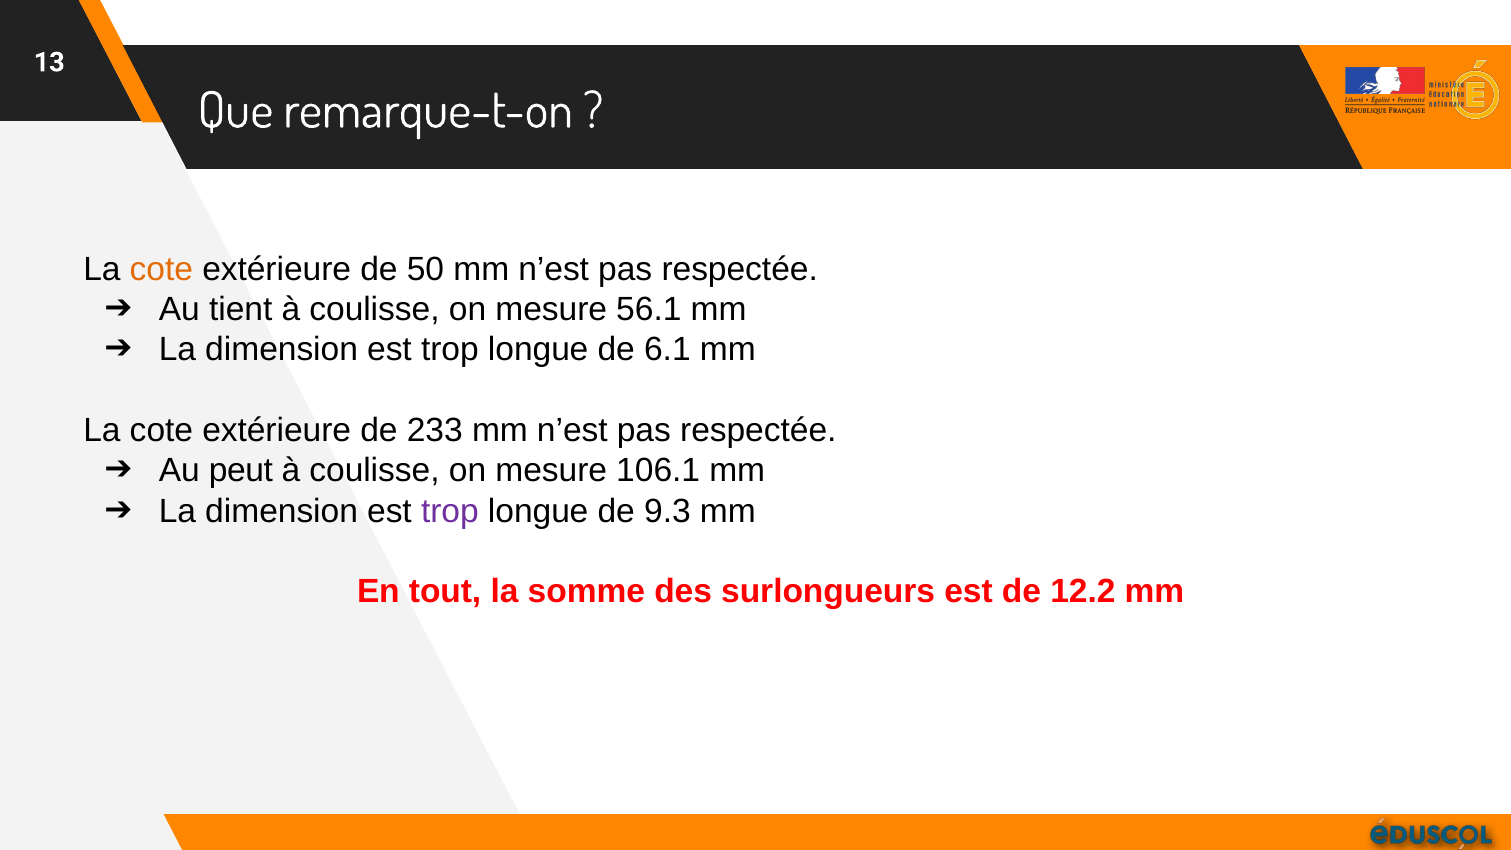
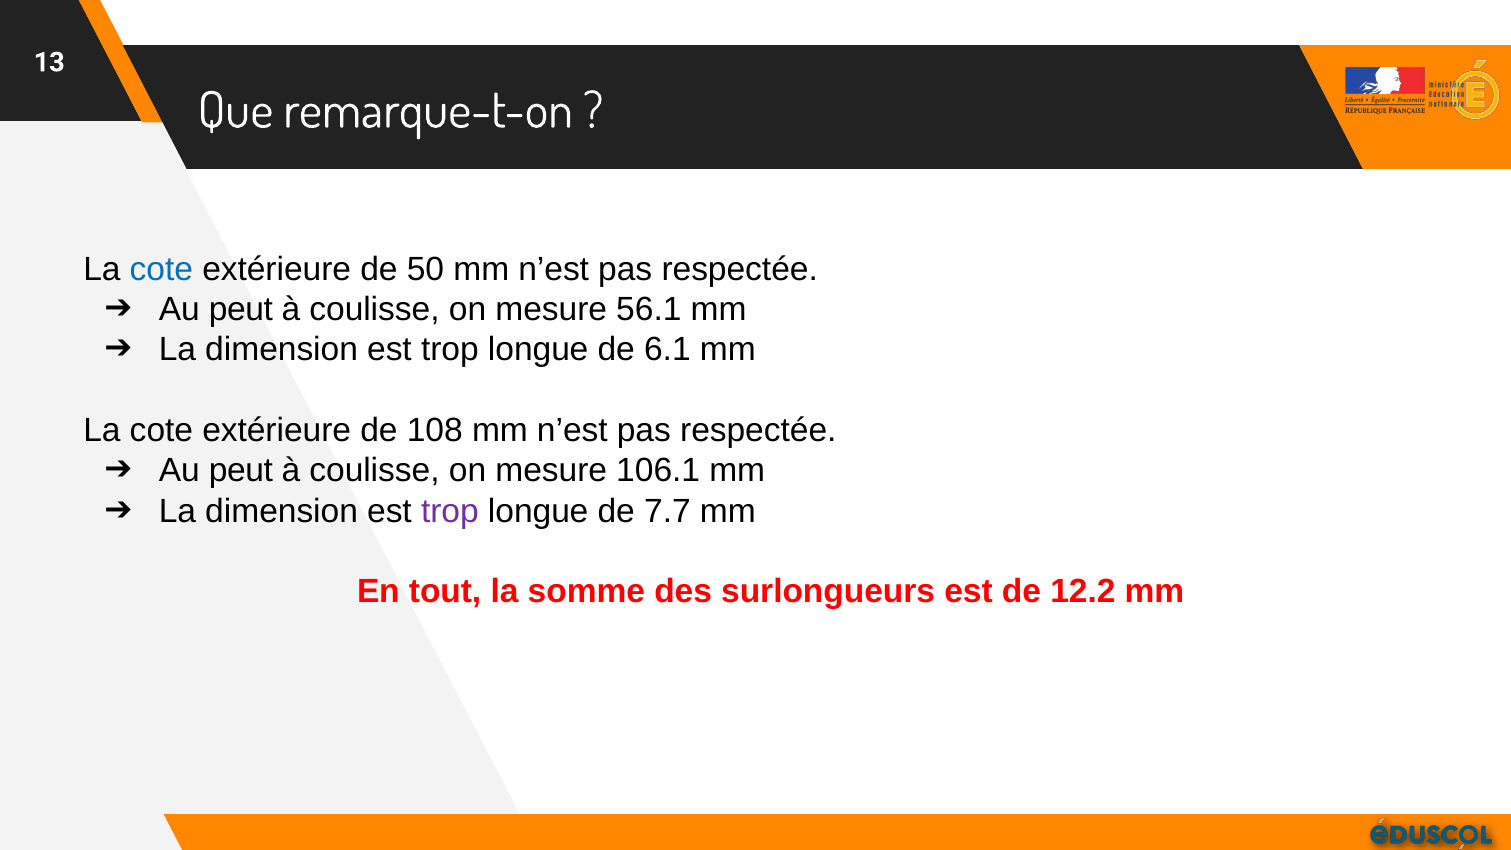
cote at (161, 269) colour: orange -> blue
tient at (241, 310): tient -> peut
233: 233 -> 108
9.3: 9.3 -> 7.7
